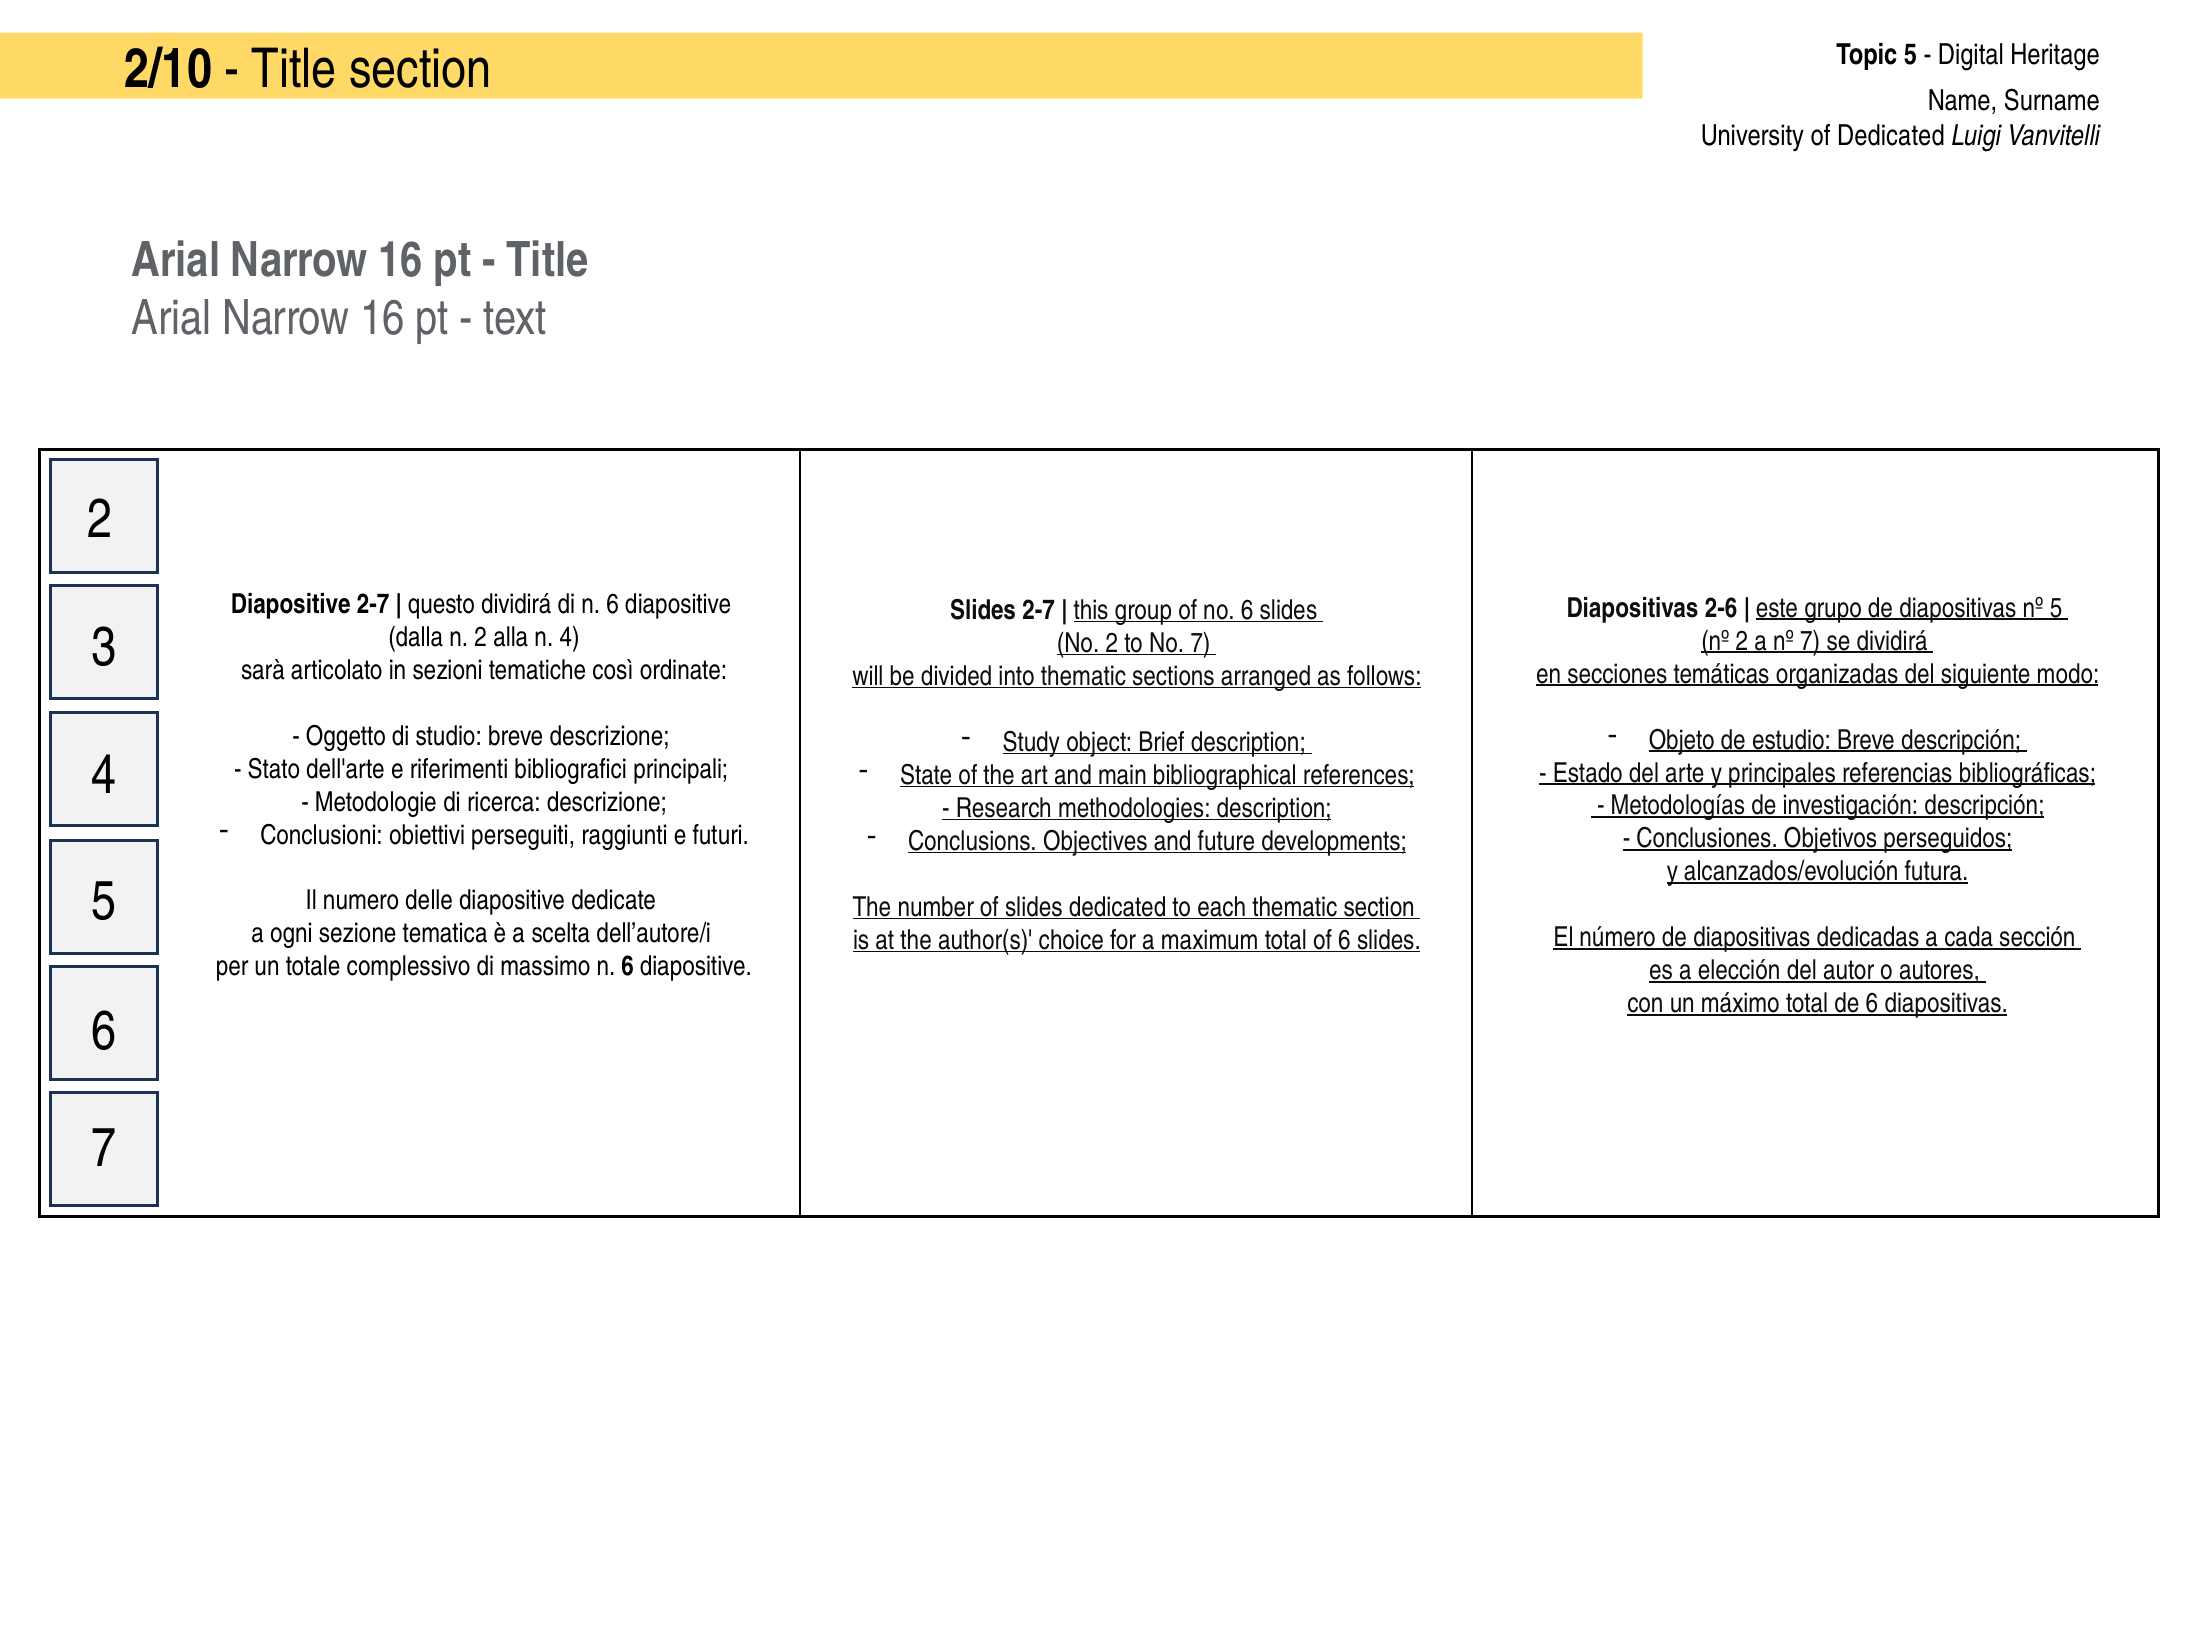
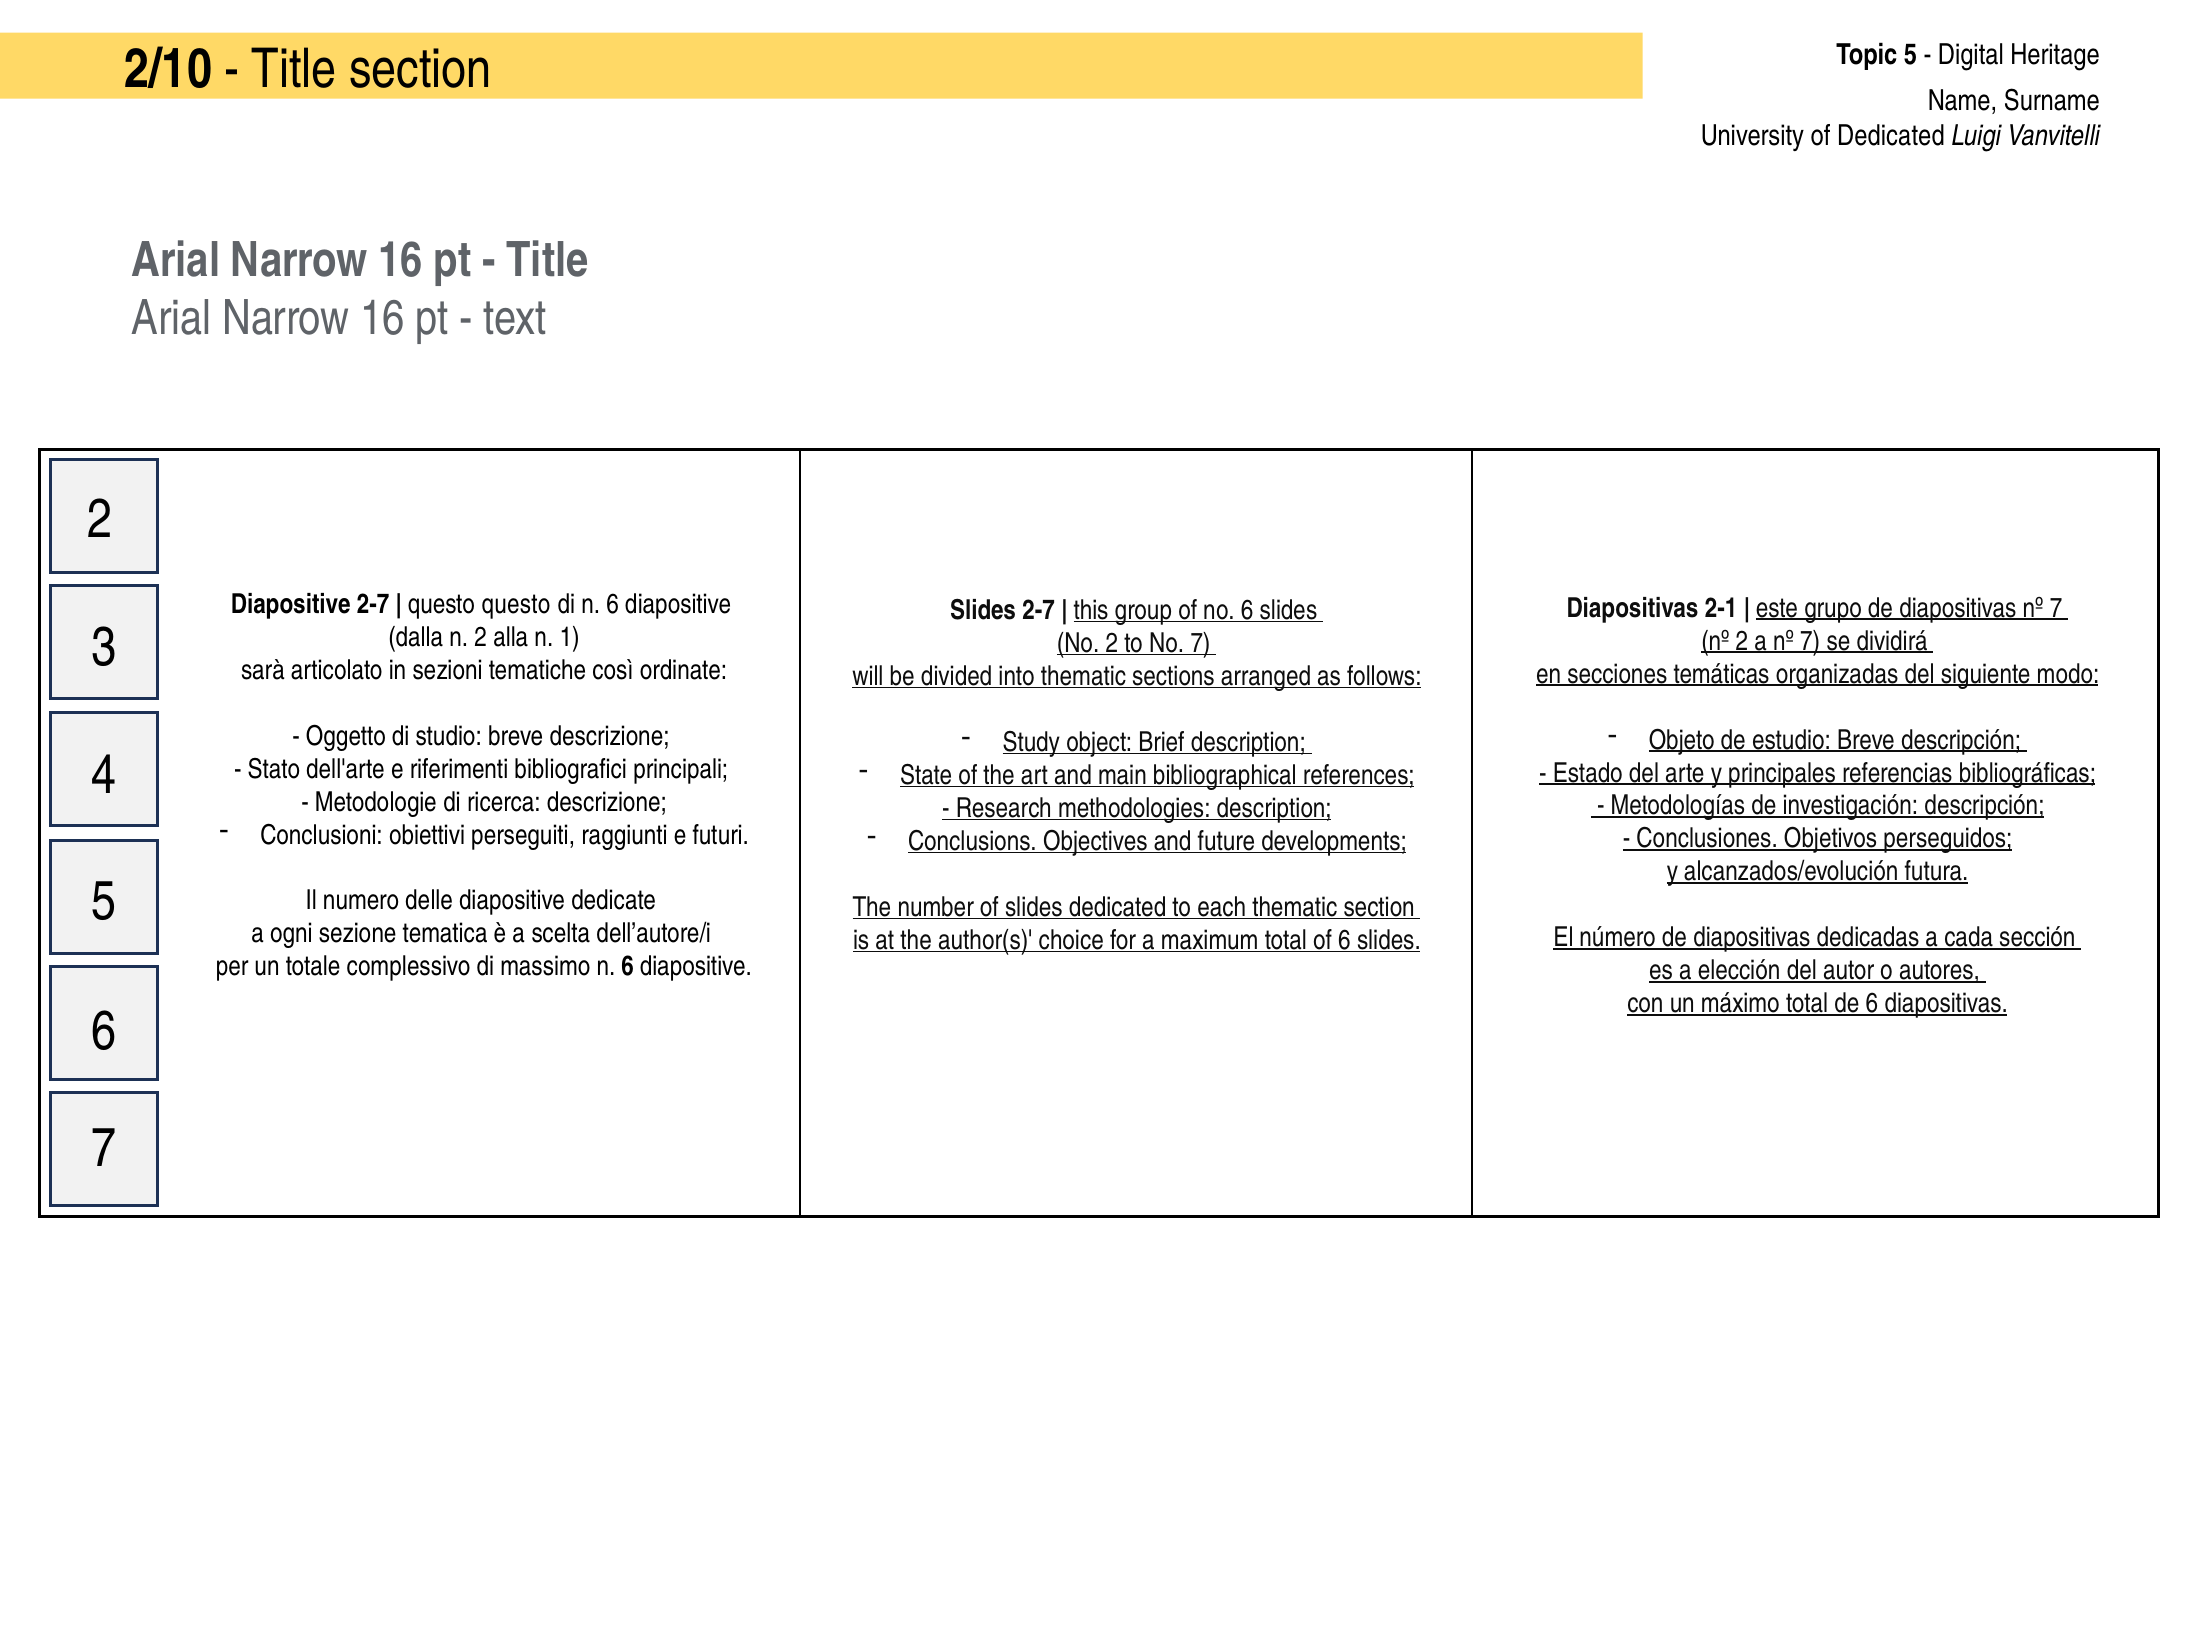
questo dividirá: dividirá -> questo
2-6: 2-6 -> 2-1
diapositivas nº 5: 5 -> 7
n 4: 4 -> 1
